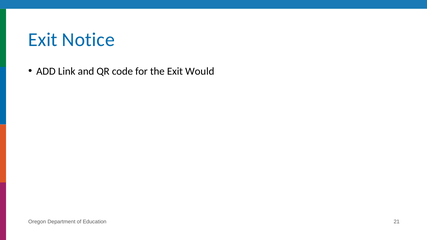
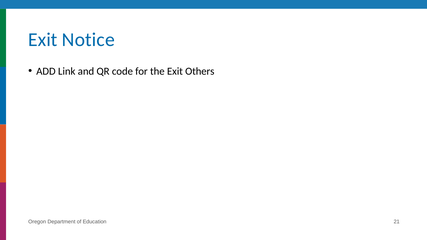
Would: Would -> Others
